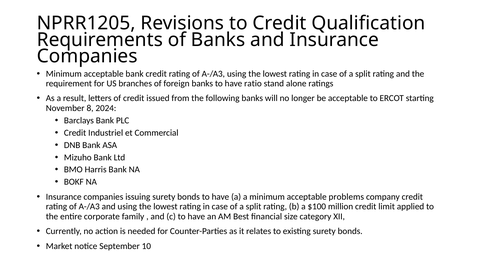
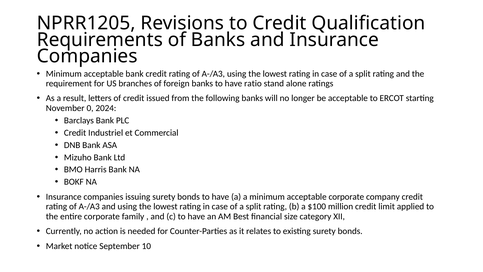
8: 8 -> 0
acceptable problems: problems -> corporate
